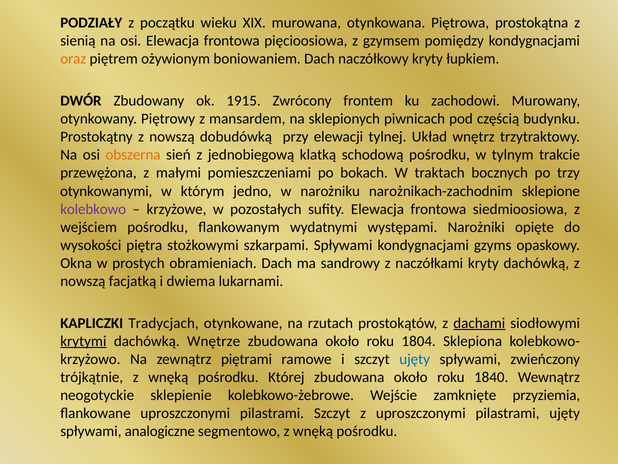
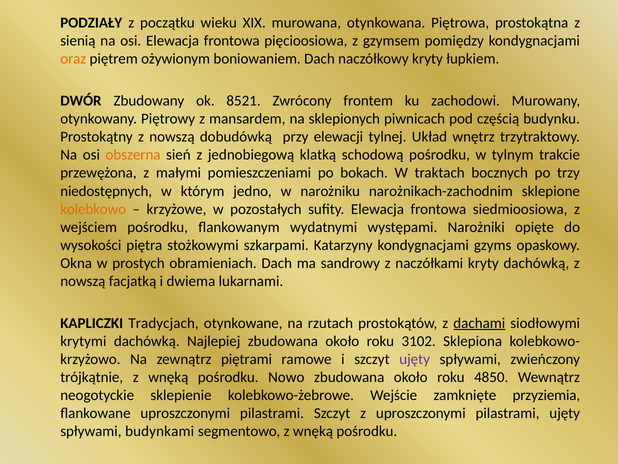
1915: 1915 -> 8521
otynkowanymi: otynkowanymi -> niedostępnych
kolebkowo colour: purple -> orange
szkarpami Spływami: Spływami -> Katarzyny
krytymi underline: present -> none
Wnętrze: Wnętrze -> Najlepiej
1804: 1804 -> 3102
ujęty at (415, 359) colour: blue -> purple
Której: Której -> Nowo
1840: 1840 -> 4850
analogiczne: analogiczne -> budynkami
